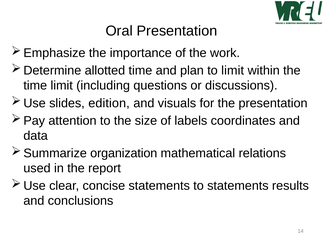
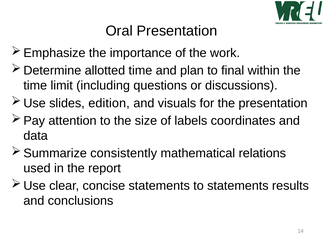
to limit: limit -> final
organization: organization -> consistently
